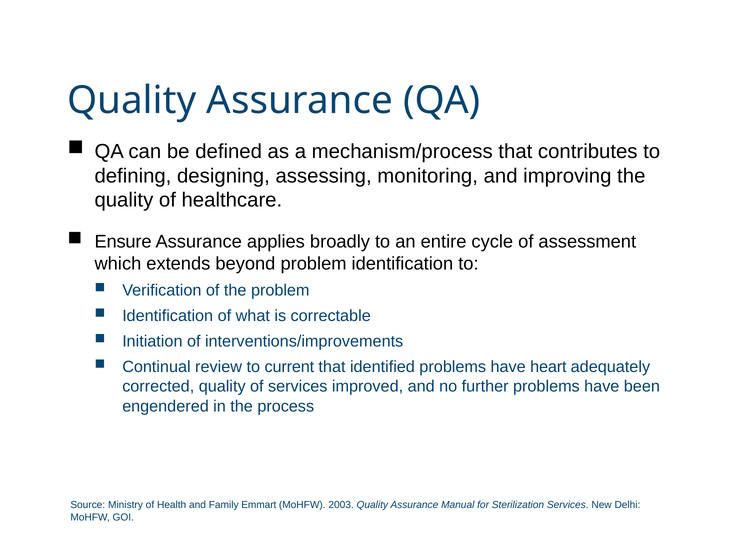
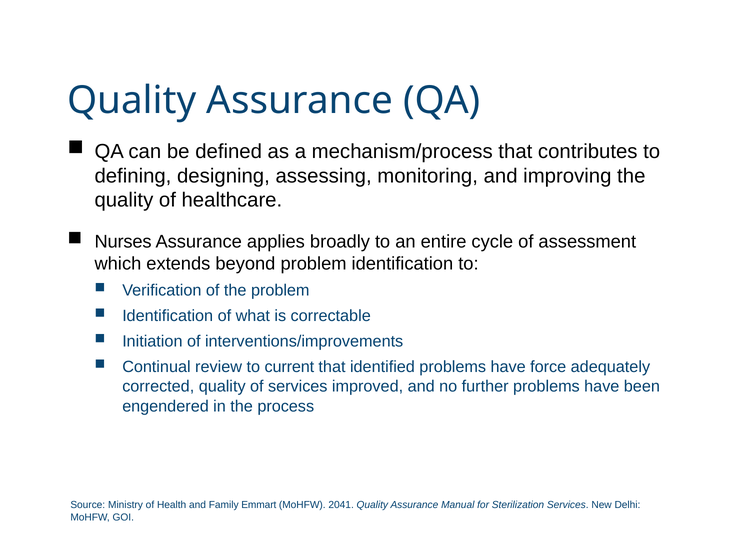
Ensure: Ensure -> Nurses
heart: heart -> force
2003: 2003 -> 2041
